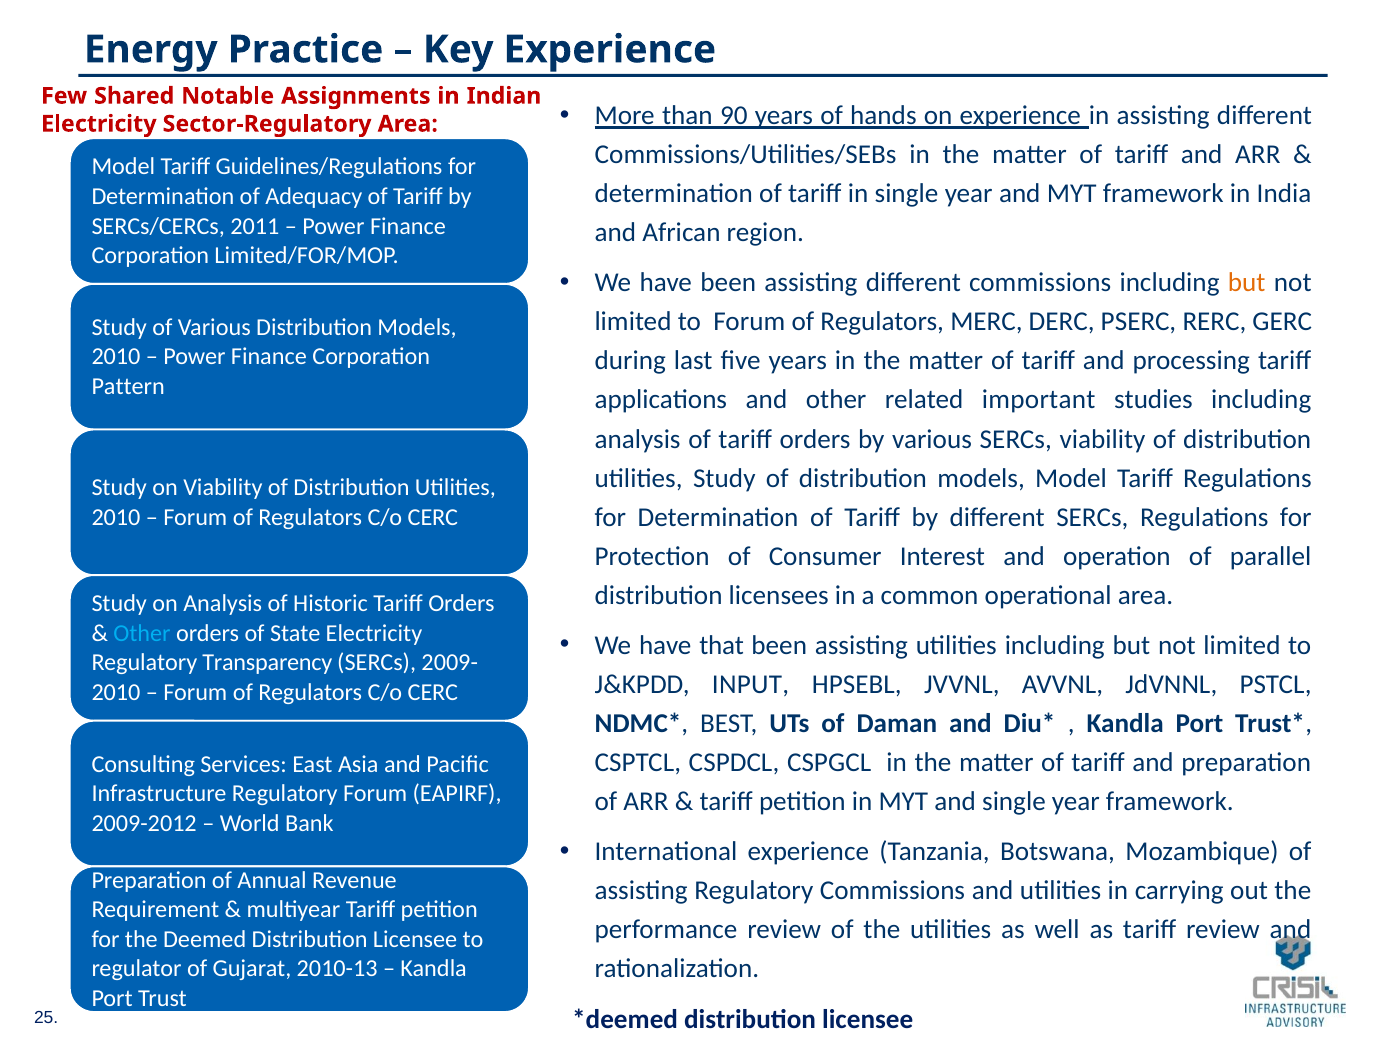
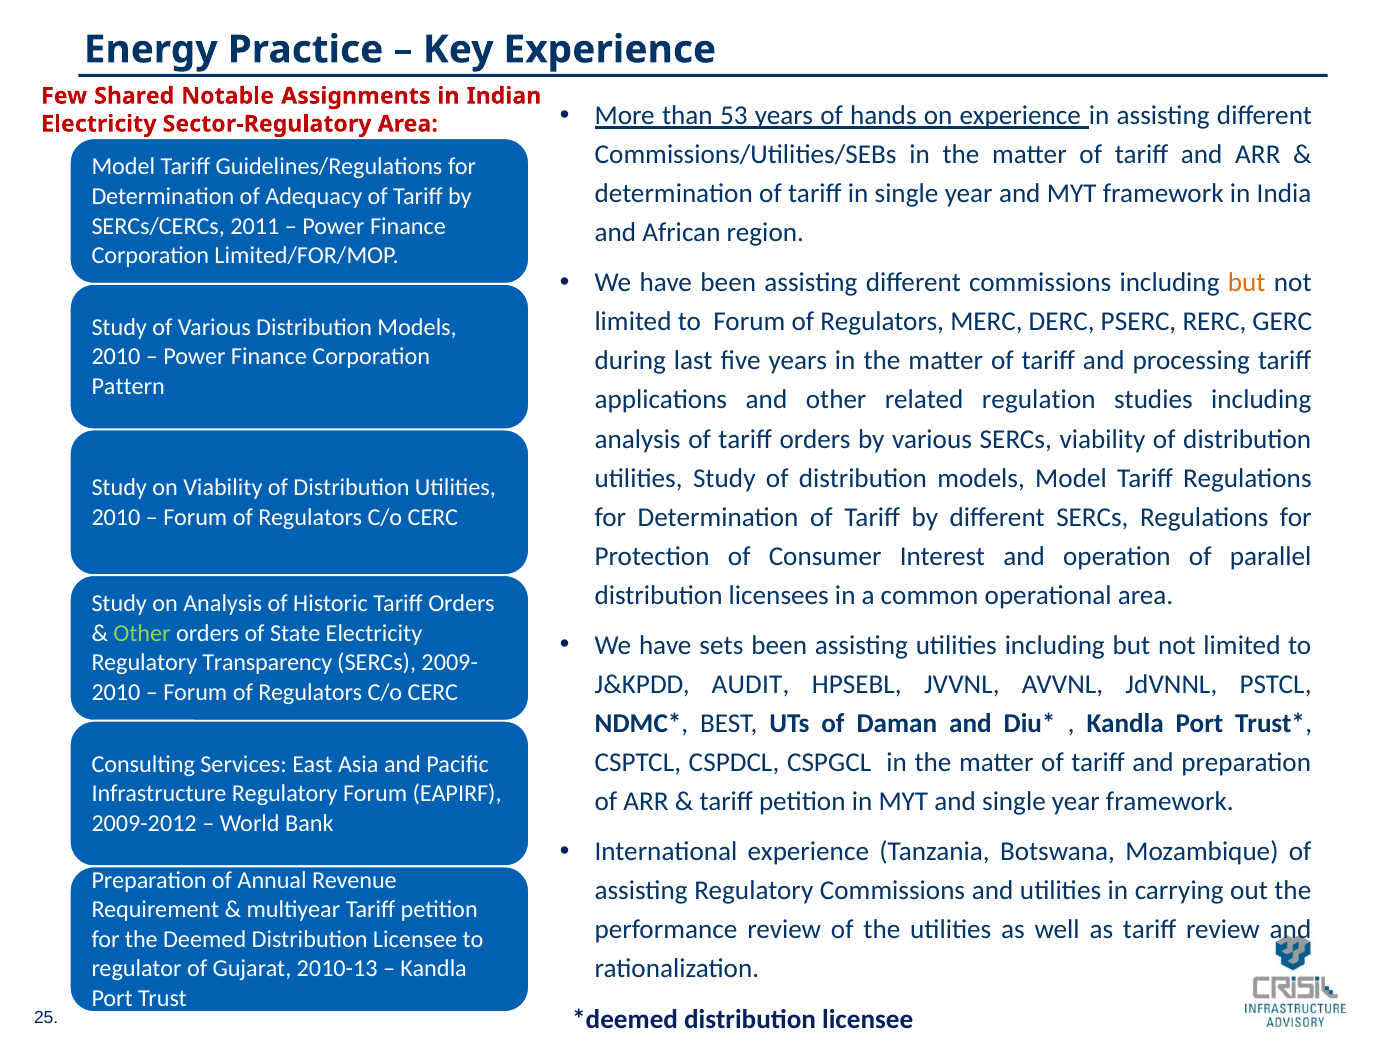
90: 90 -> 53
important: important -> regulation
Other at (142, 633) colour: light blue -> light green
that: that -> sets
INPUT: INPUT -> AUDIT
